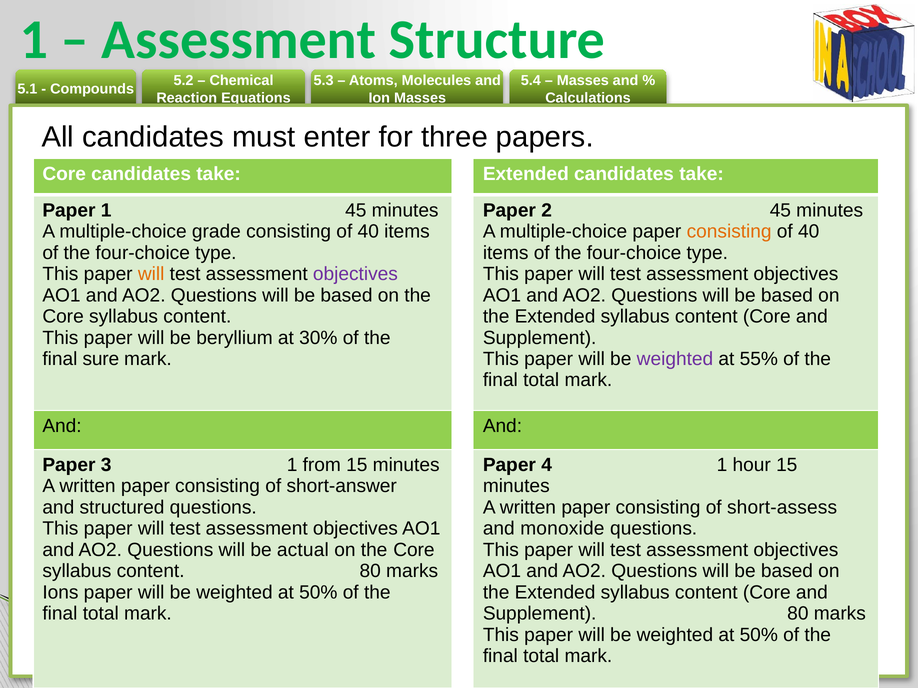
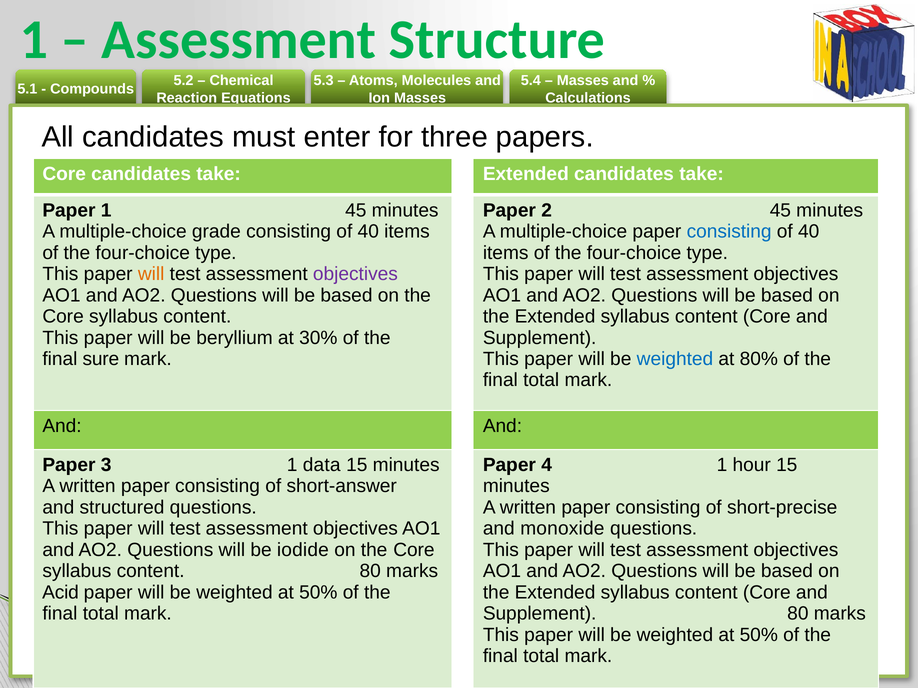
consisting at (729, 232) colour: orange -> blue
weighted at (675, 359) colour: purple -> blue
55%: 55% -> 80%
from: from -> data
short-assess: short-assess -> short-precise
actual: actual -> iodide
Ions: Ions -> Acid
